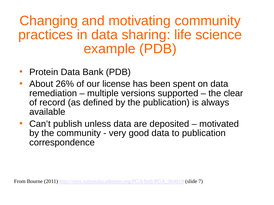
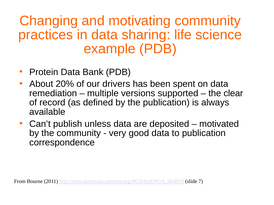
26%: 26% -> 20%
license: license -> drivers
